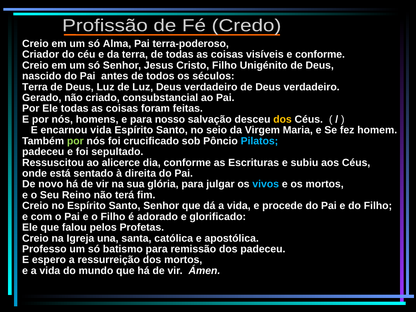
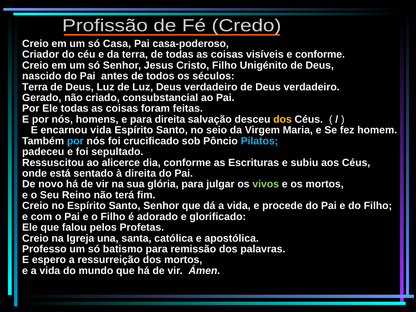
Alma: Alma -> Casa
terra-poderoso: terra-poderoso -> casa-poderoso
para nosso: nosso -> direita
por at (75, 141) colour: light green -> light blue
vivos colour: light blue -> light green
dos padeceu: padeceu -> palavras
